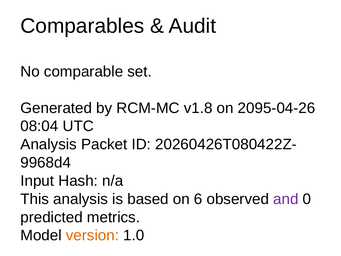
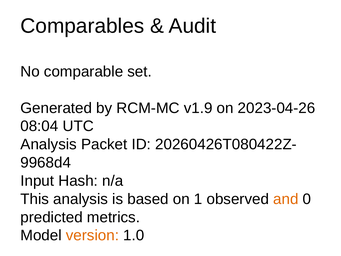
v1.8: v1.8 -> v1.9
2095-04-26: 2095-04-26 -> 2023-04-26
6: 6 -> 1
and colour: purple -> orange
